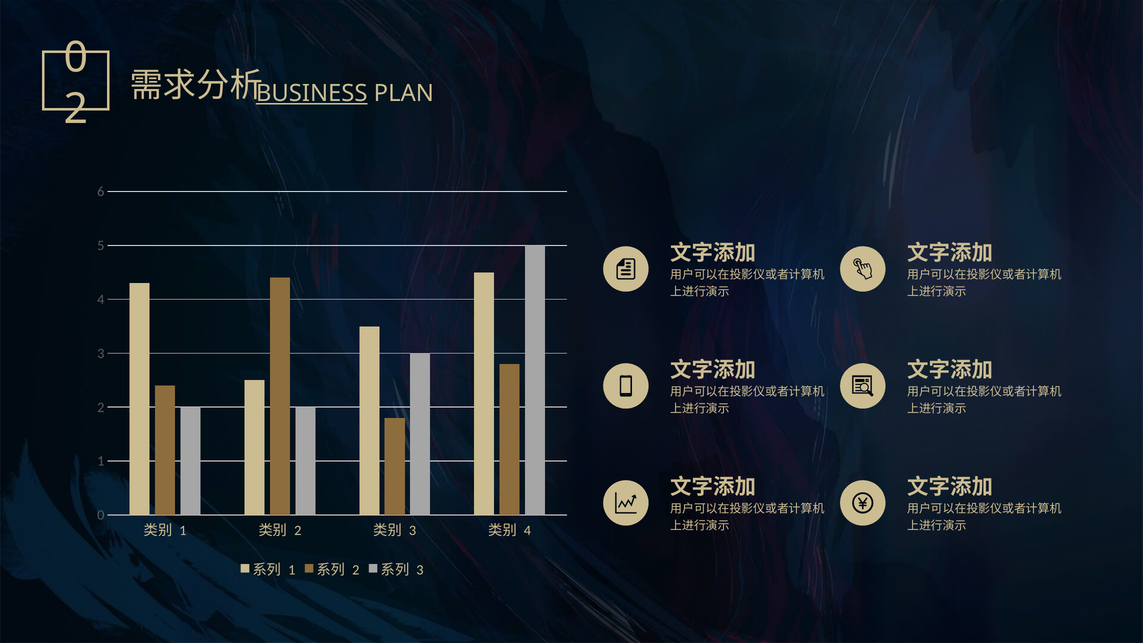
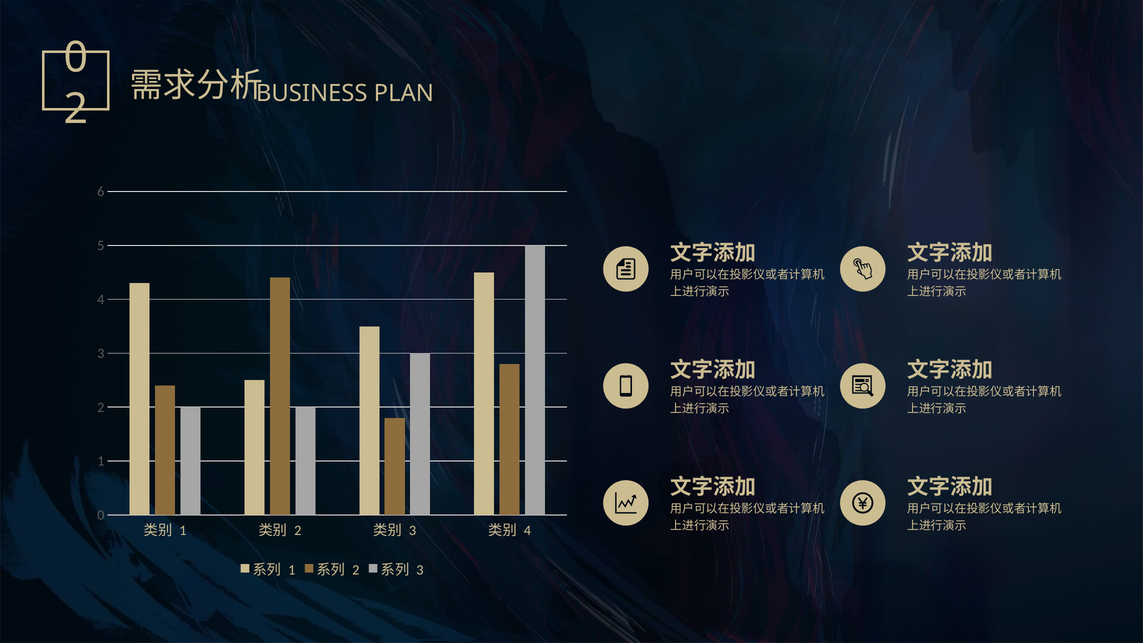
BUSINESS underline: present -> none
